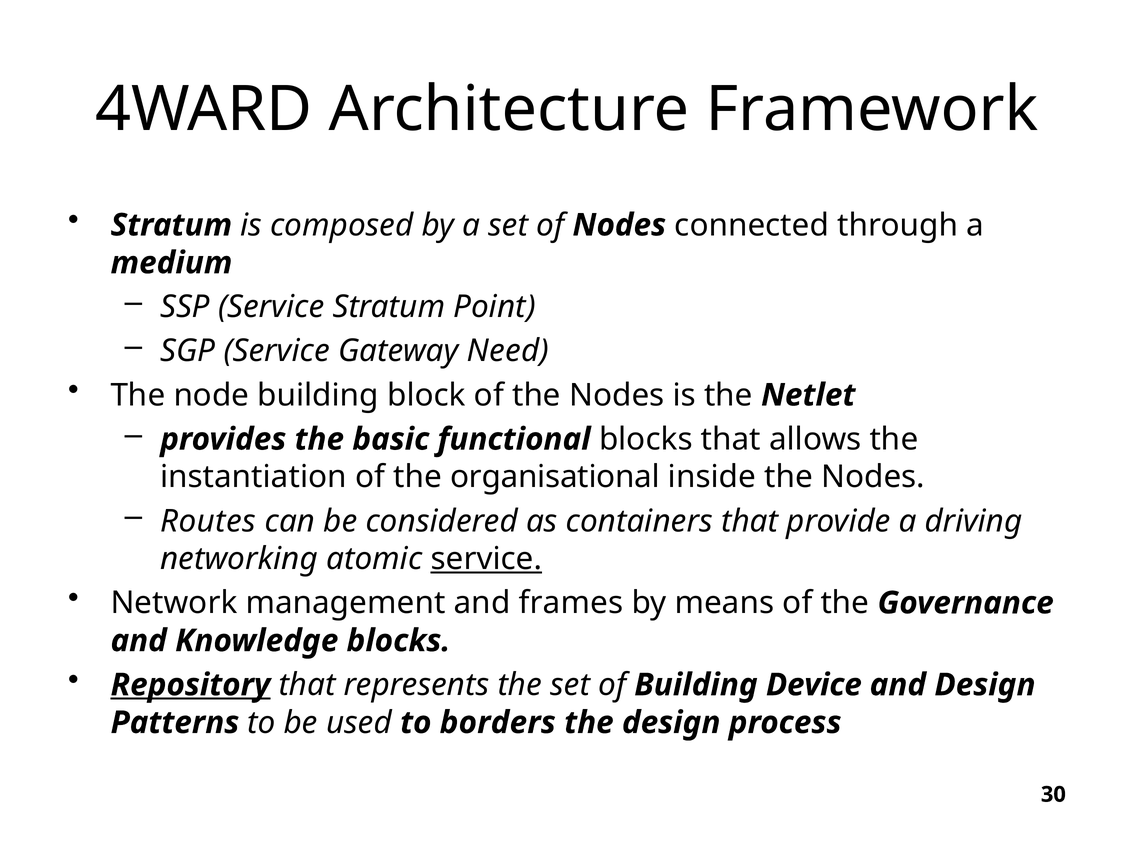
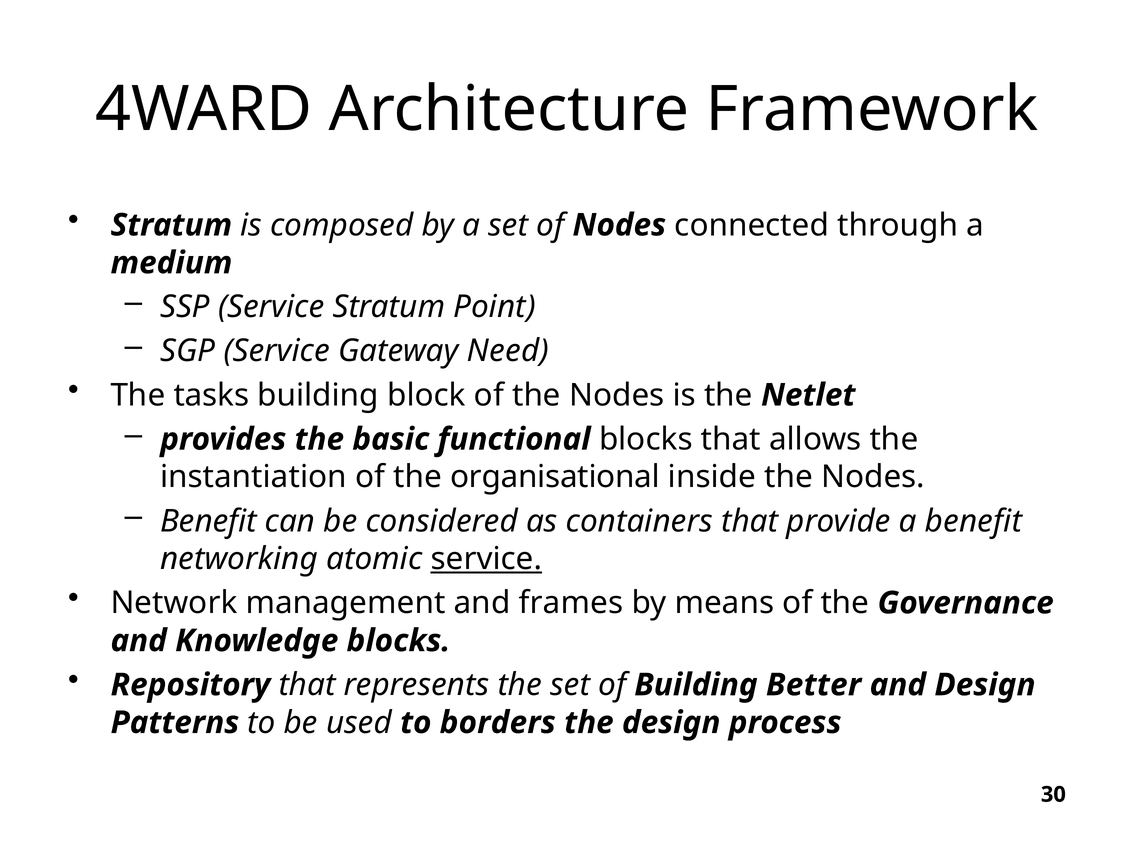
node: node -> tasks
Routes at (208, 521): Routes -> Benefit
a driving: driving -> benefit
Repository underline: present -> none
Device: Device -> Better
